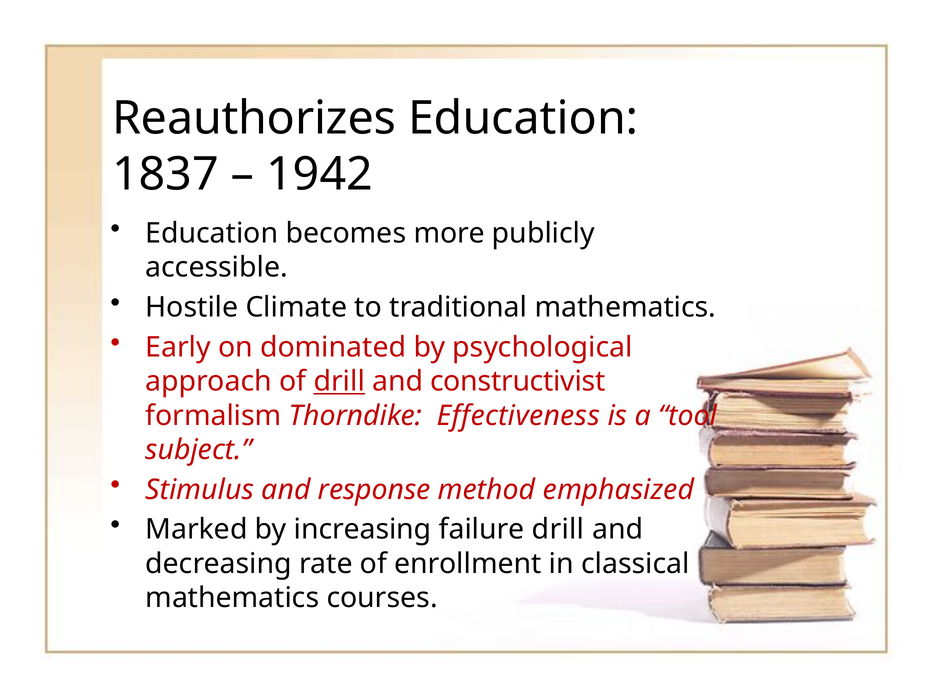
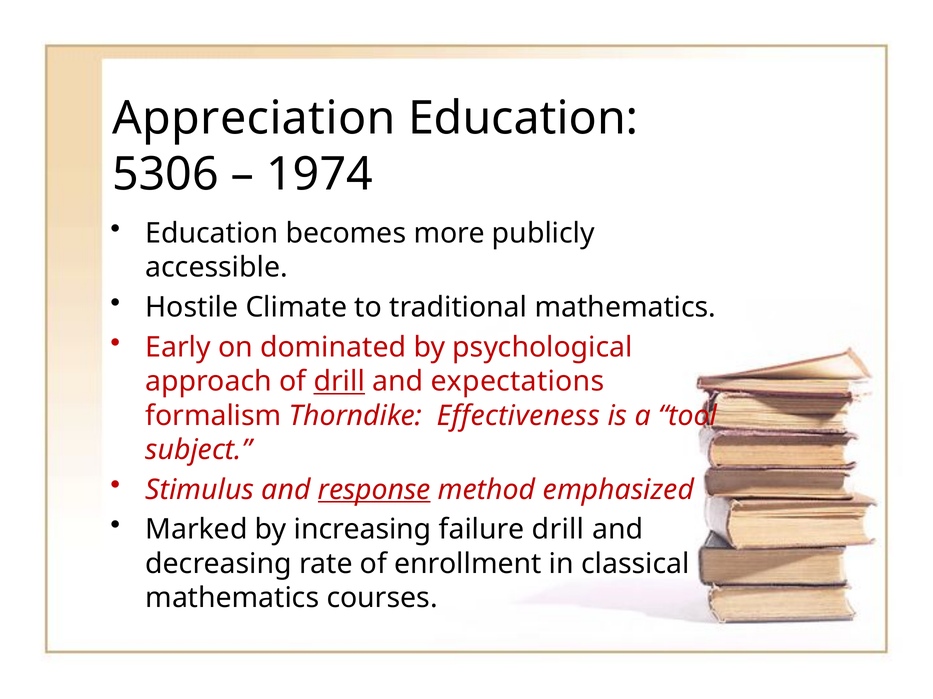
Reauthorizes: Reauthorizes -> Appreciation
1837: 1837 -> 5306
1942: 1942 -> 1974
constructivist: constructivist -> expectations
response underline: none -> present
